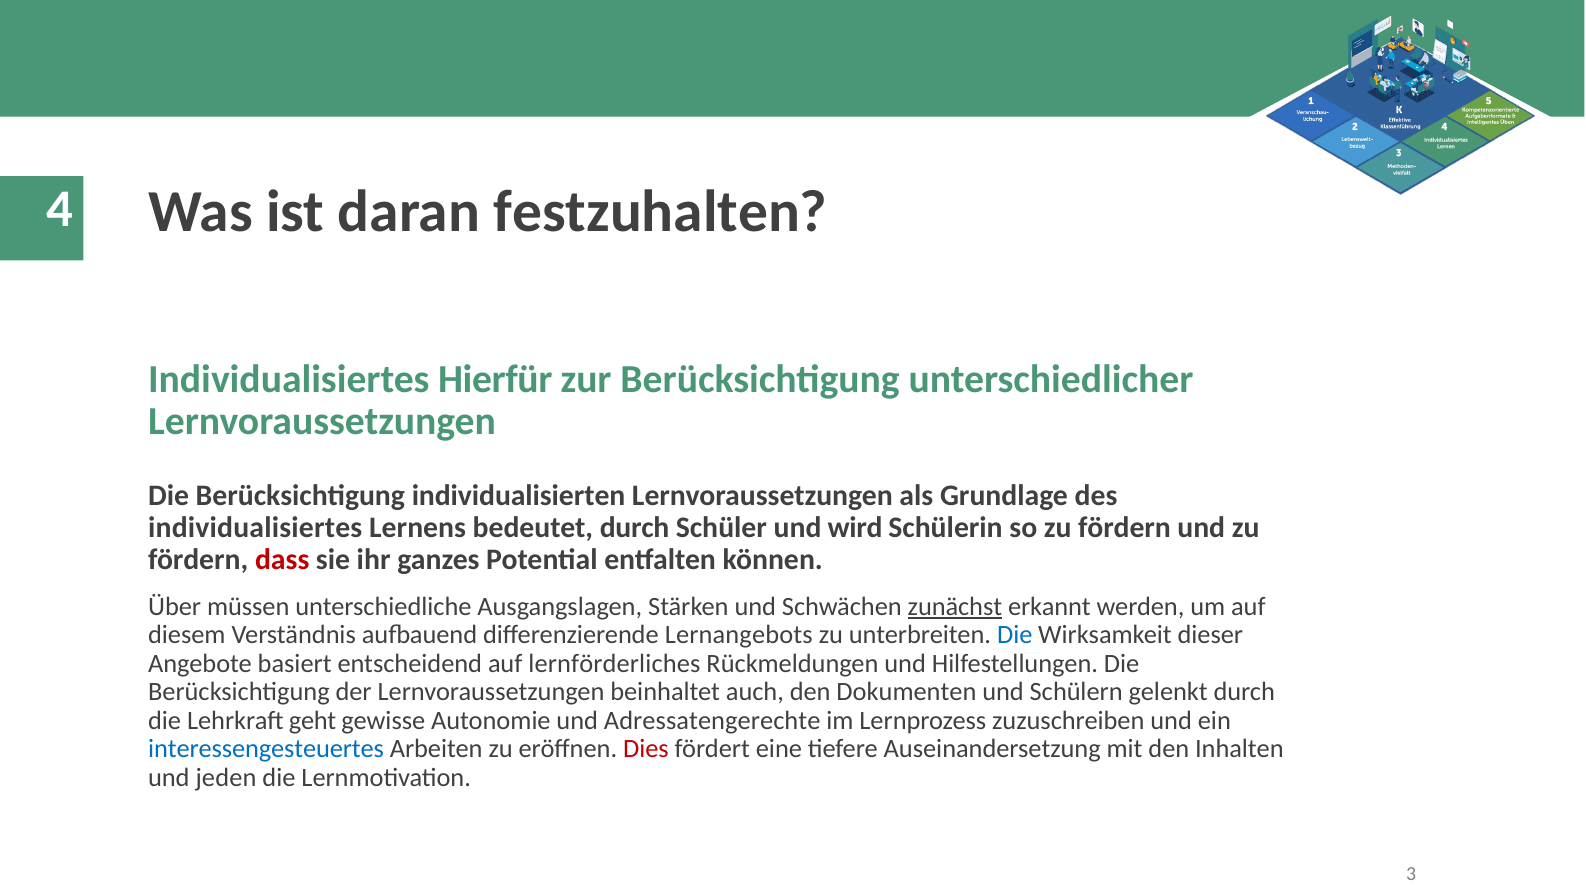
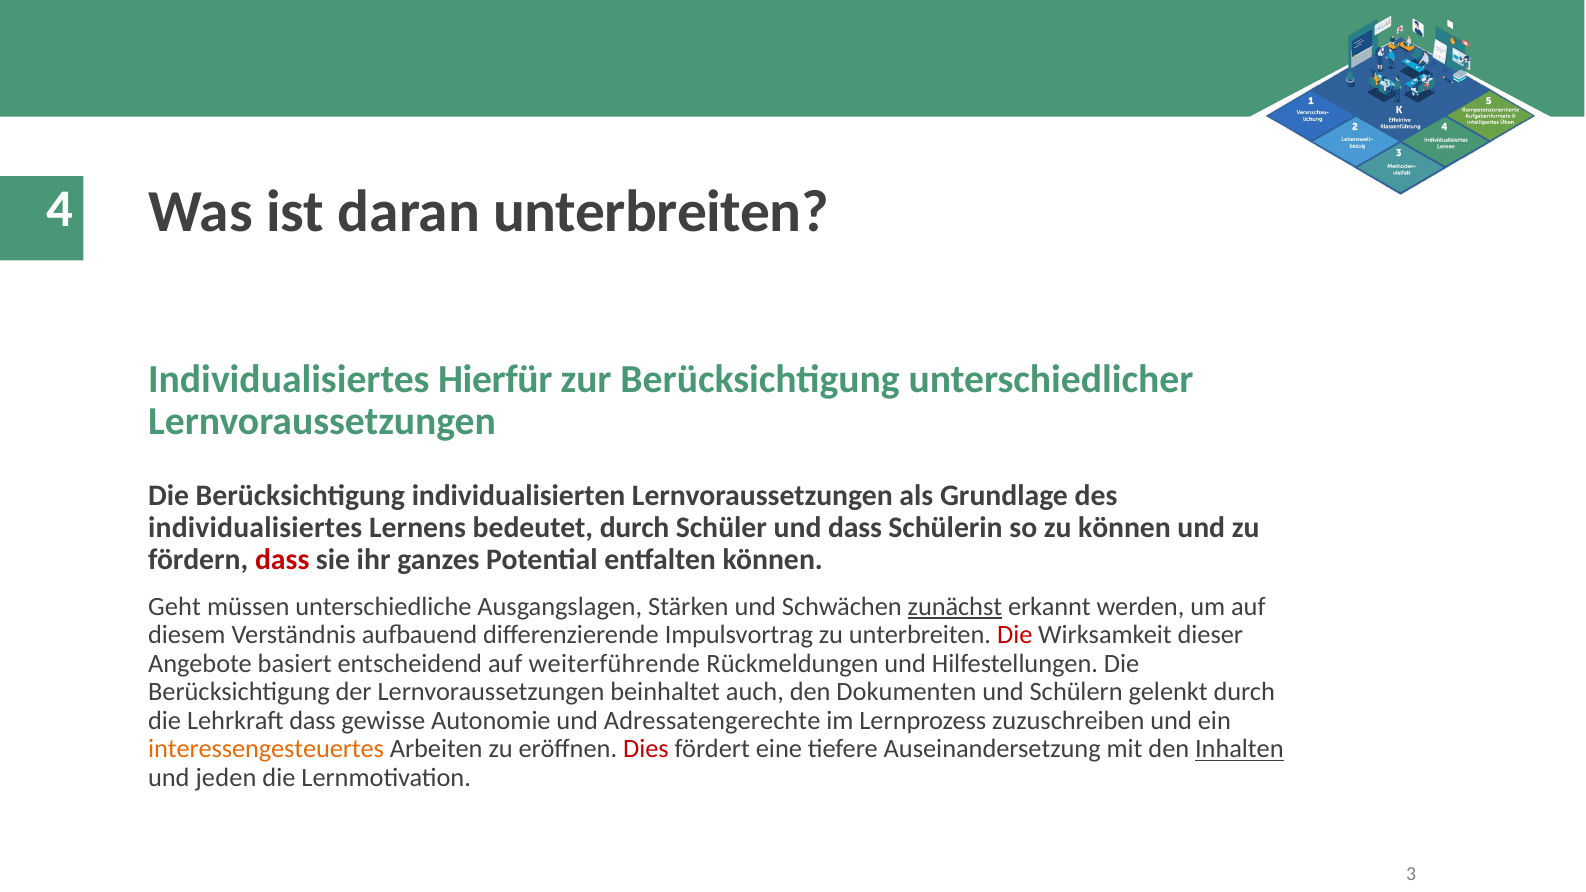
daran festzuhalten: festzuhalten -> unterbreiten
und wird: wird -> dass
so zu fördern: fördern -> können
Über: Über -> Geht
Lernangebots: Lernangebots -> Impulsvortrag
Die at (1015, 635) colour: blue -> red
lernförderliches: lernförderliches -> weiterführende
Lehrkraft geht: geht -> dass
interessengesteuertes colour: blue -> orange
Inhalten underline: none -> present
